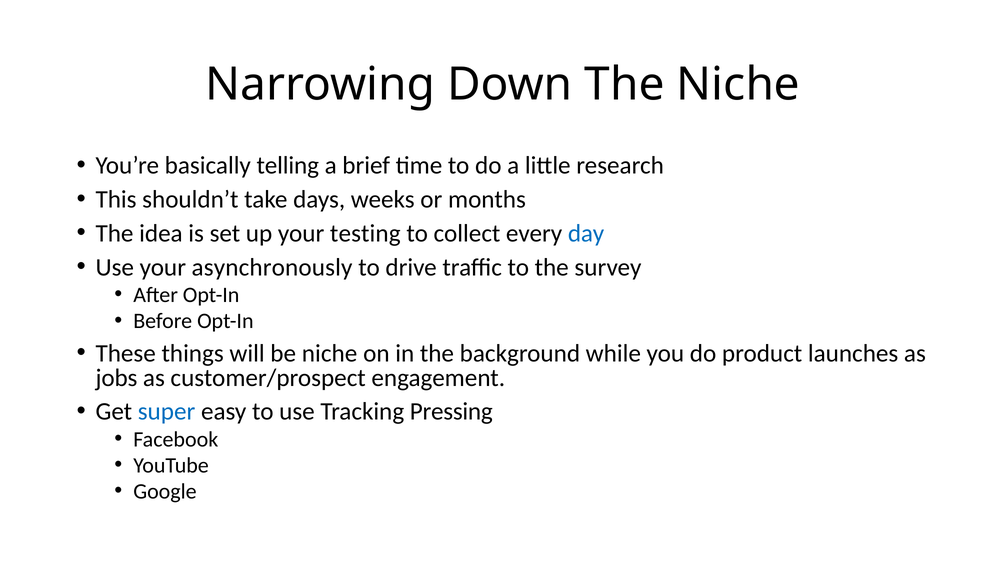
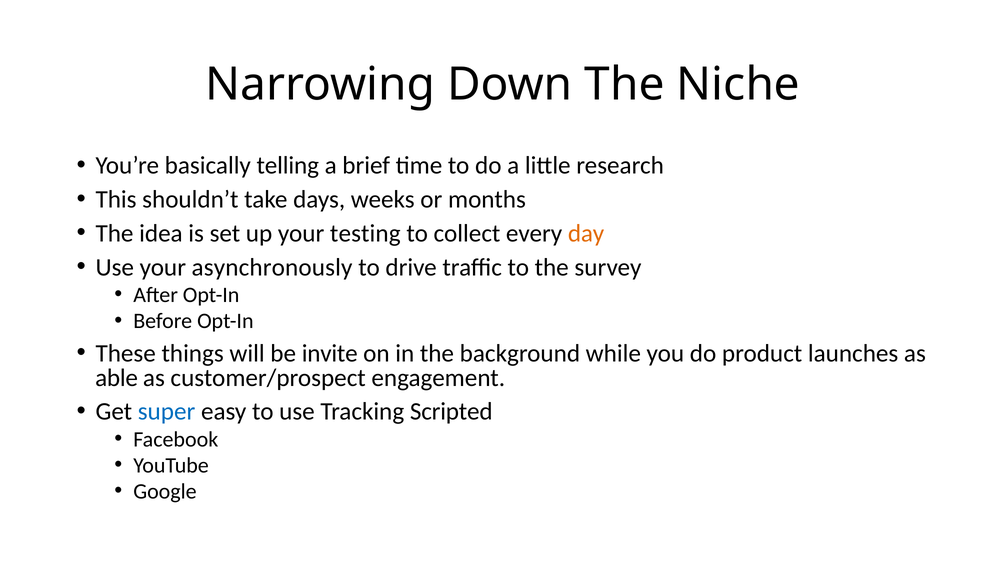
day colour: blue -> orange
be niche: niche -> invite
jobs: jobs -> able
Pressing: Pressing -> Scripted
